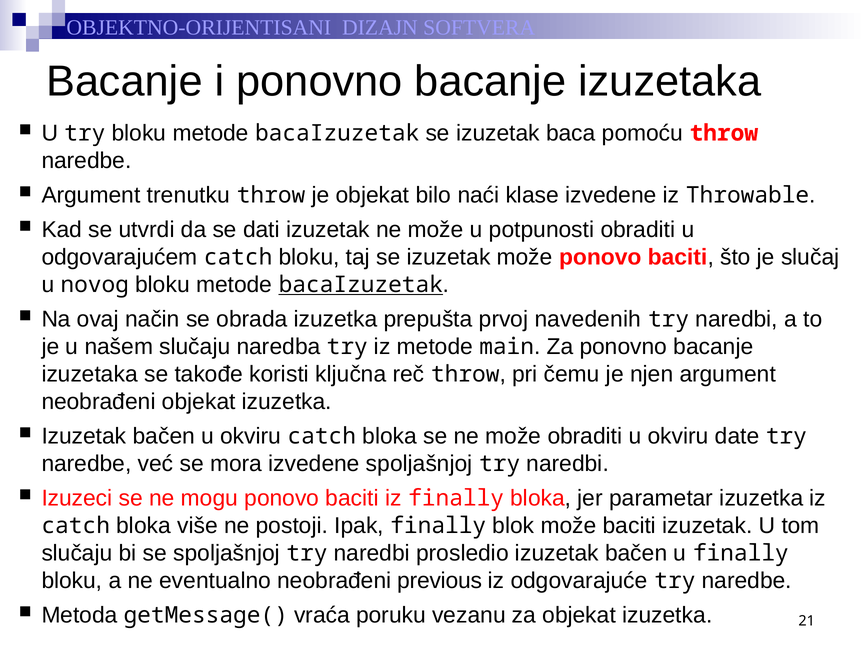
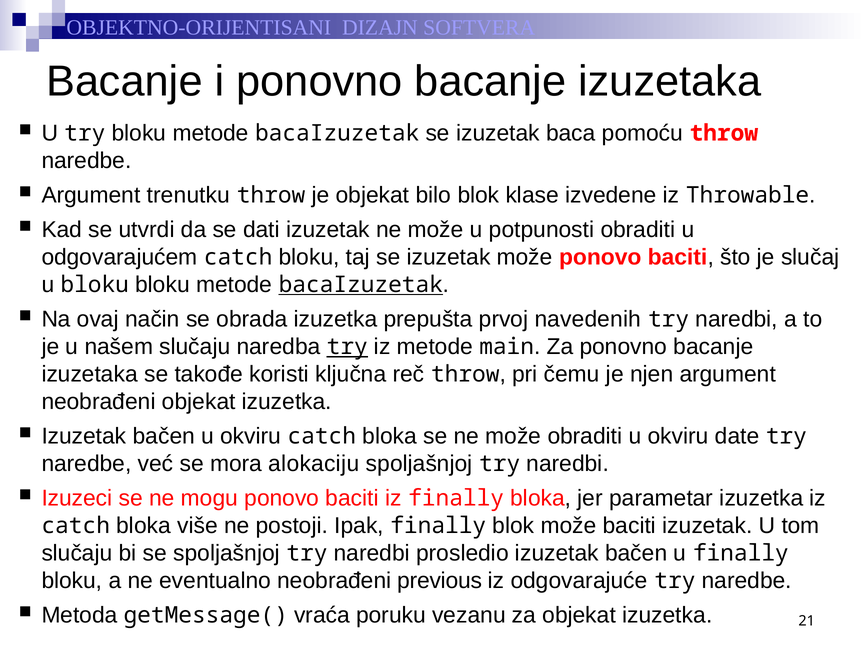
bilo naći: naći -> blok
u novog: novog -> bloku
try at (347, 347) underline: none -> present
mora izvedene: izvedene -> alokaciju
